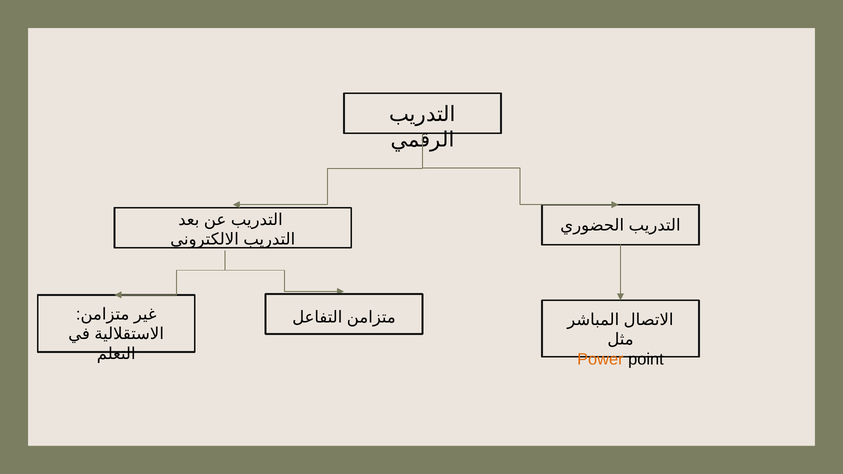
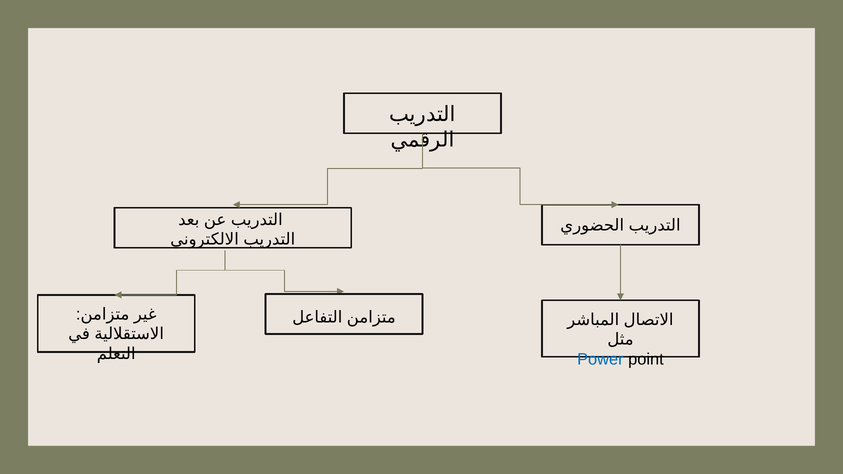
Power colour: orange -> blue
